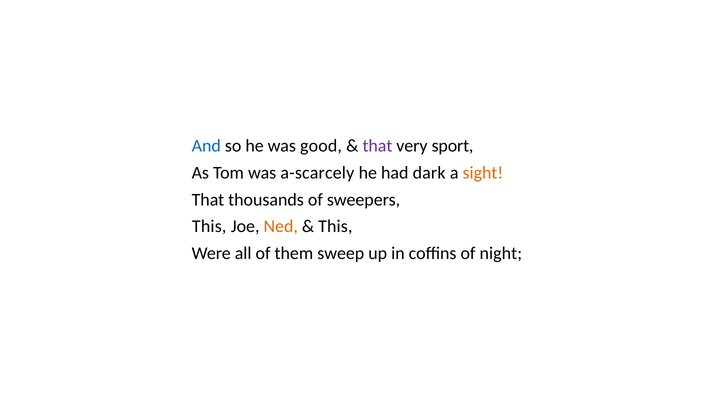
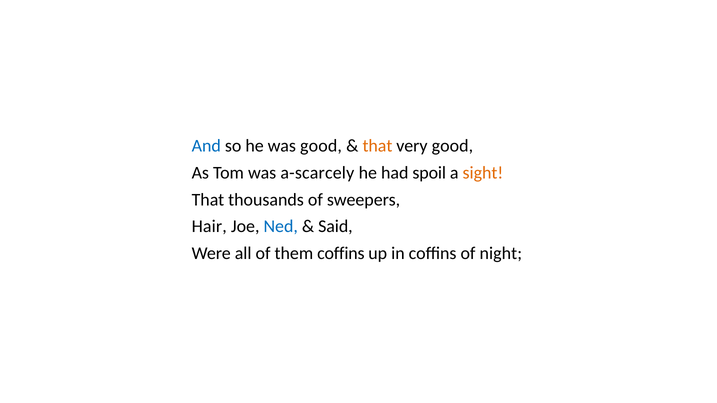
that at (377, 146) colour: purple -> orange
very sport: sport -> good
dark: dark -> spoil
This at (209, 227): This -> Hair
Ned colour: orange -> blue
This at (335, 227): This -> Said
them sweep: sweep -> coffins
